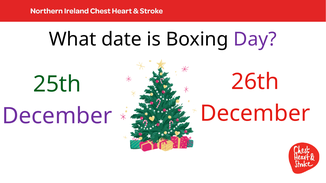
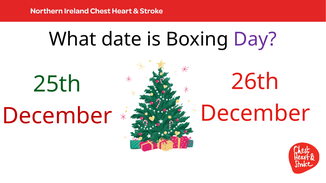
December at (57, 116) colour: purple -> red
